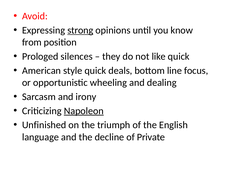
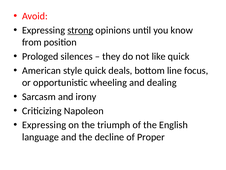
Napoleon underline: present -> none
Unfinished at (44, 125): Unfinished -> Expressing
Private: Private -> Proper
